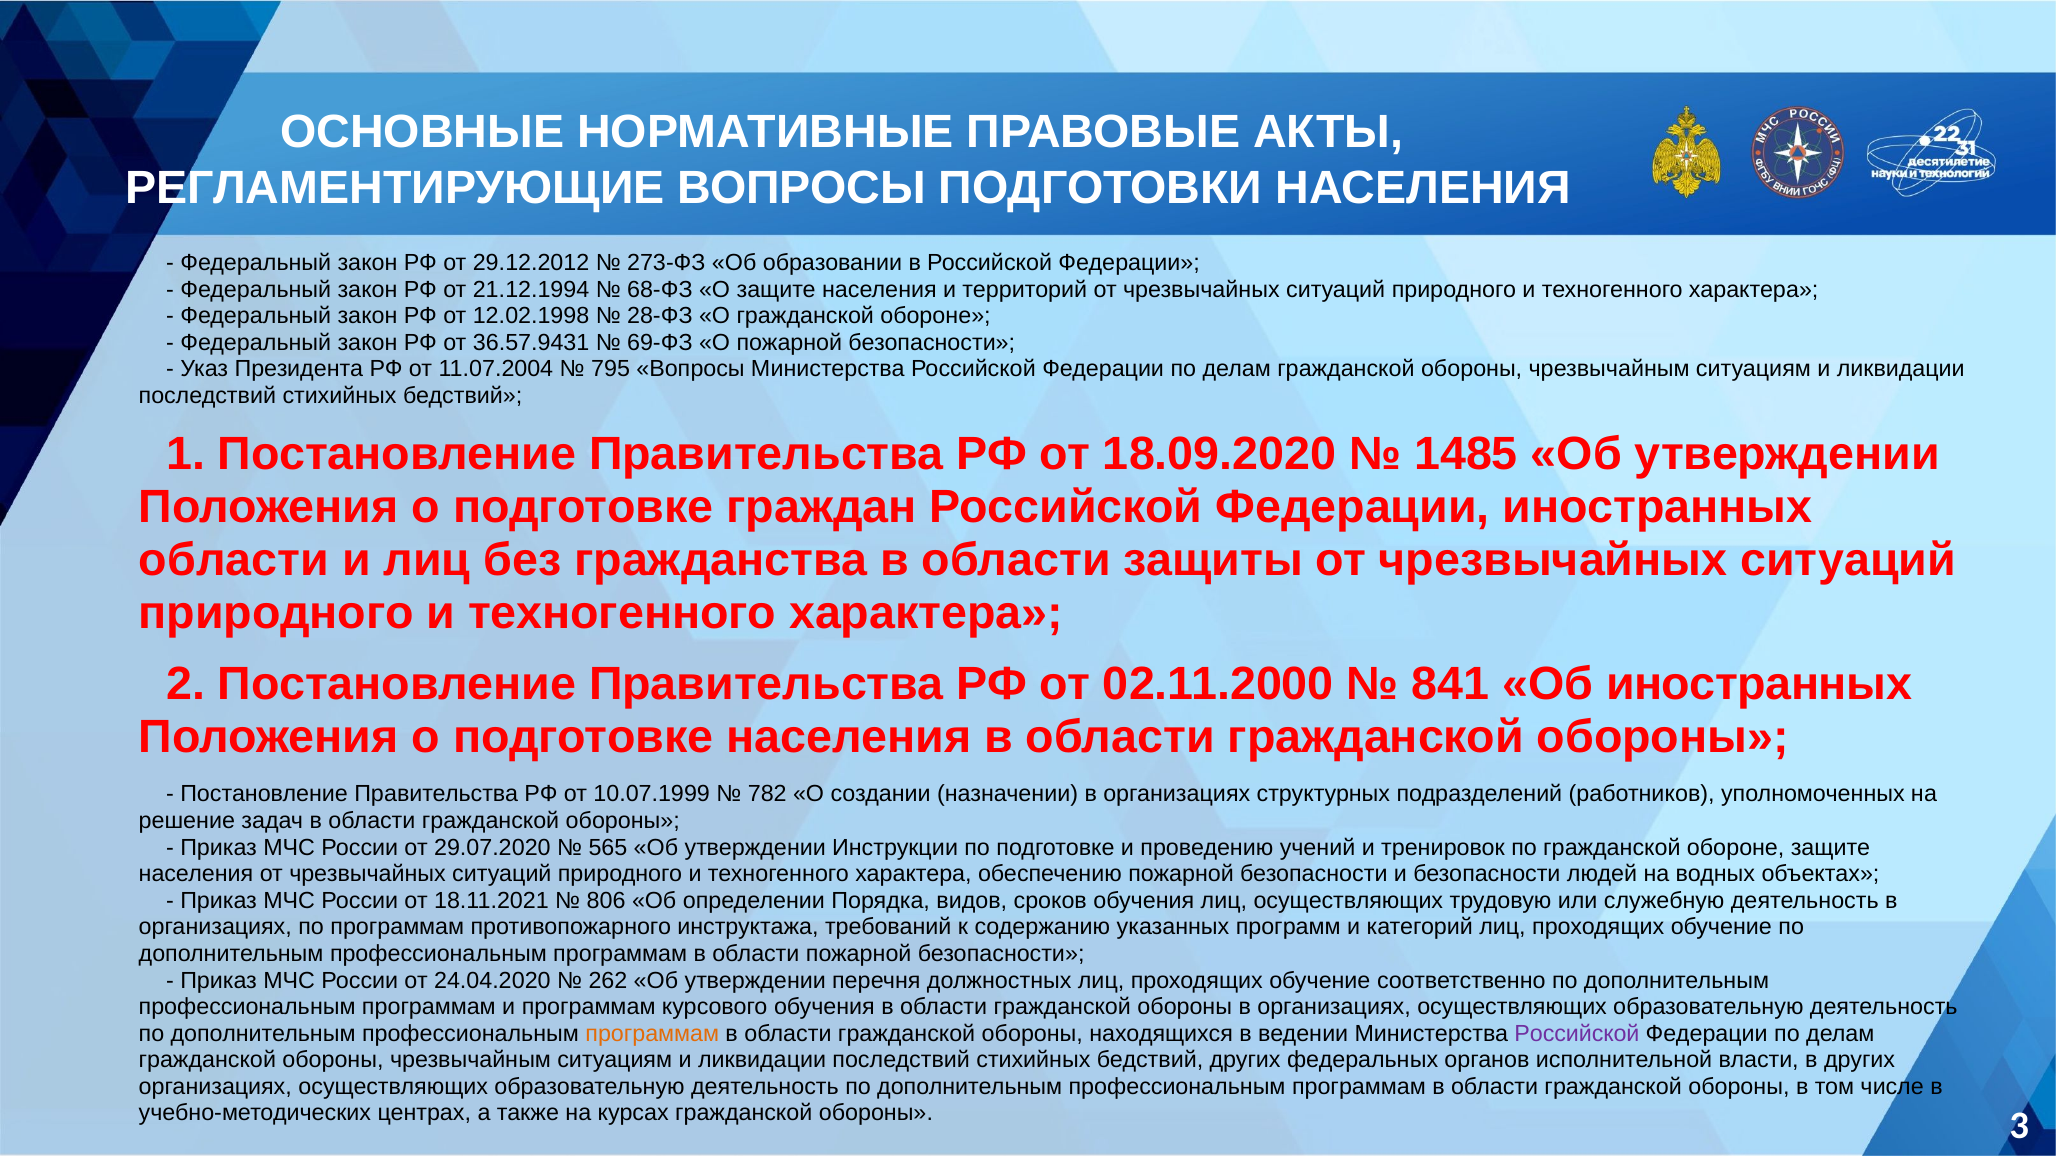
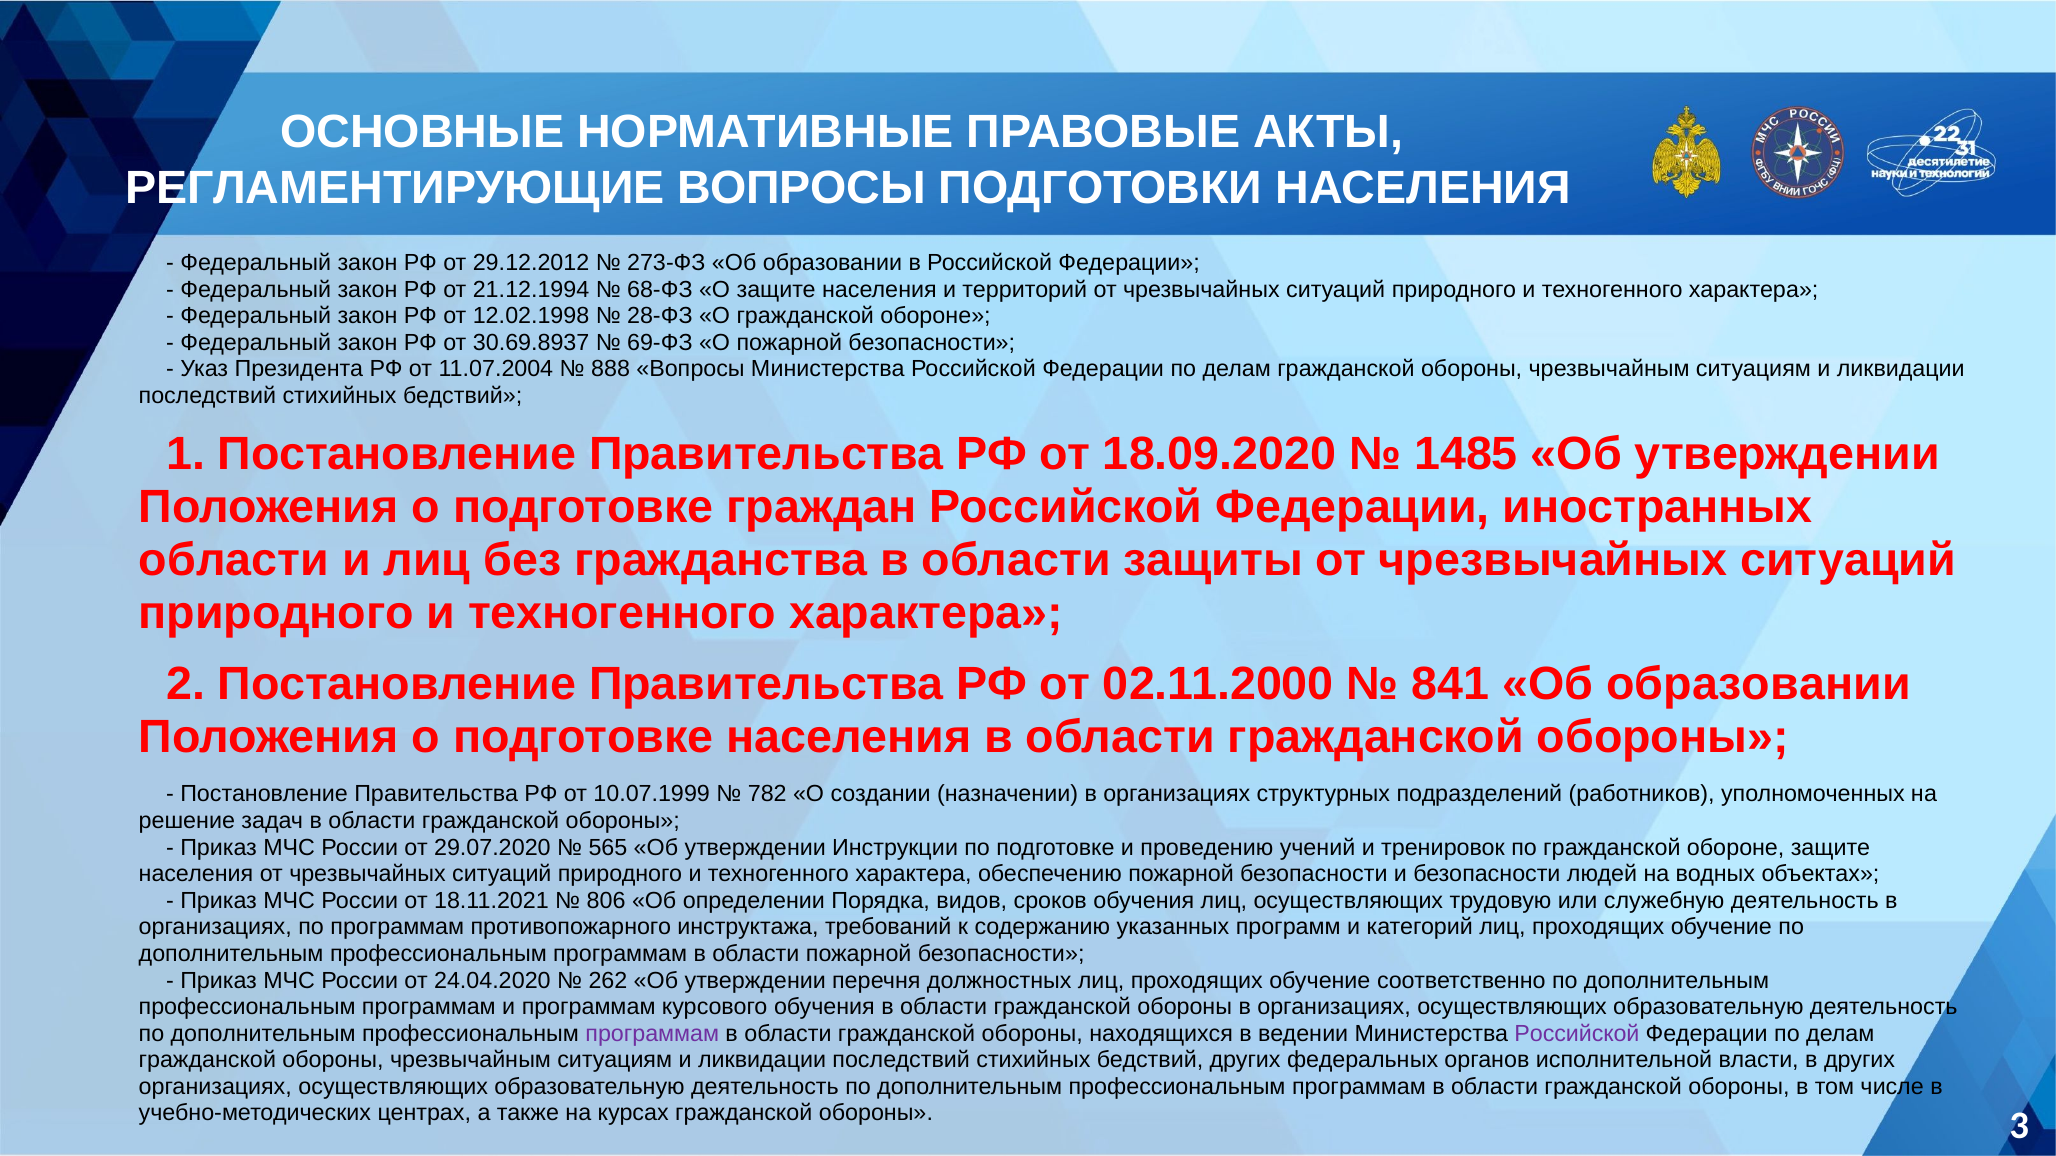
36.57.9431: 36.57.9431 -> 30.69.8937
795: 795 -> 888
841 Об иностранных: иностранных -> образовании
программам at (652, 1034) colour: orange -> purple
